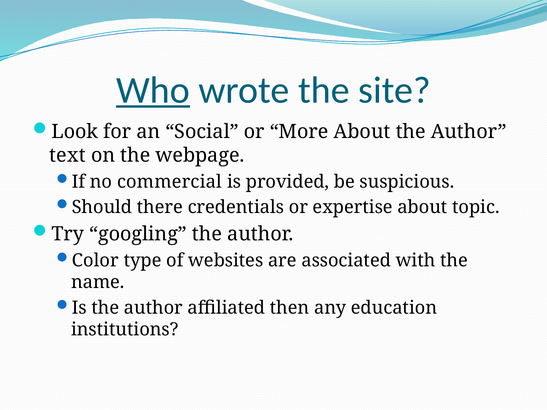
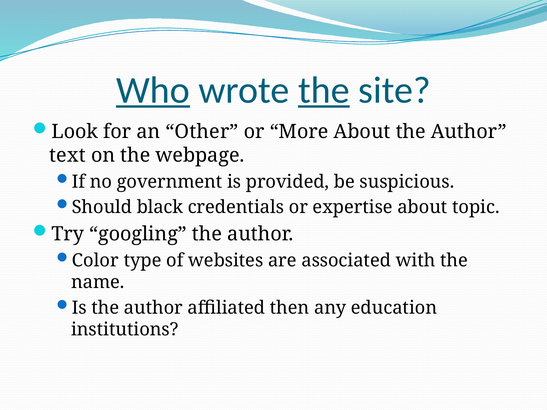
the at (324, 90) underline: none -> present
Social: Social -> Other
commercial: commercial -> government
there: there -> black
